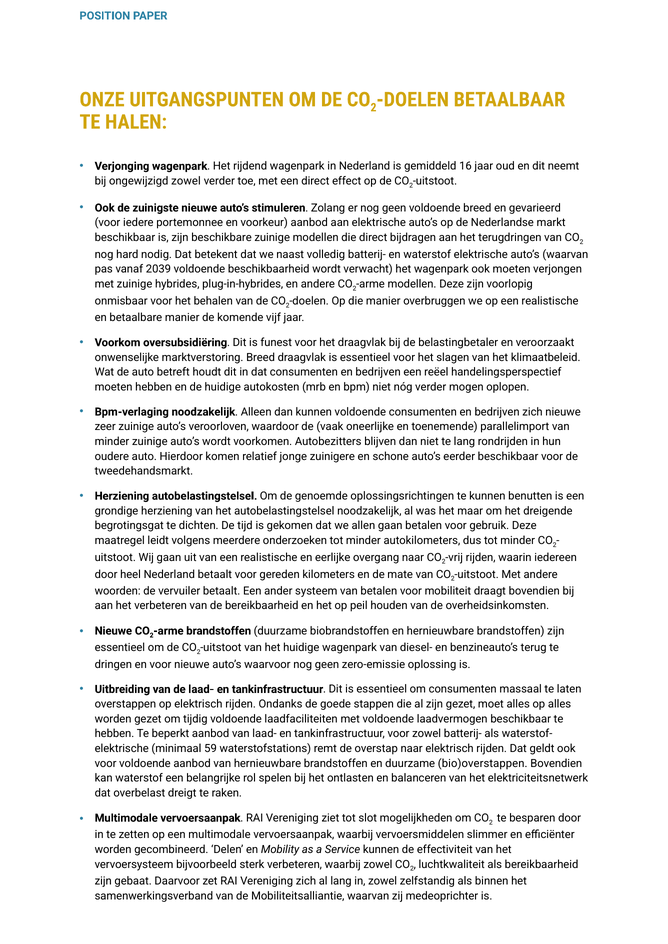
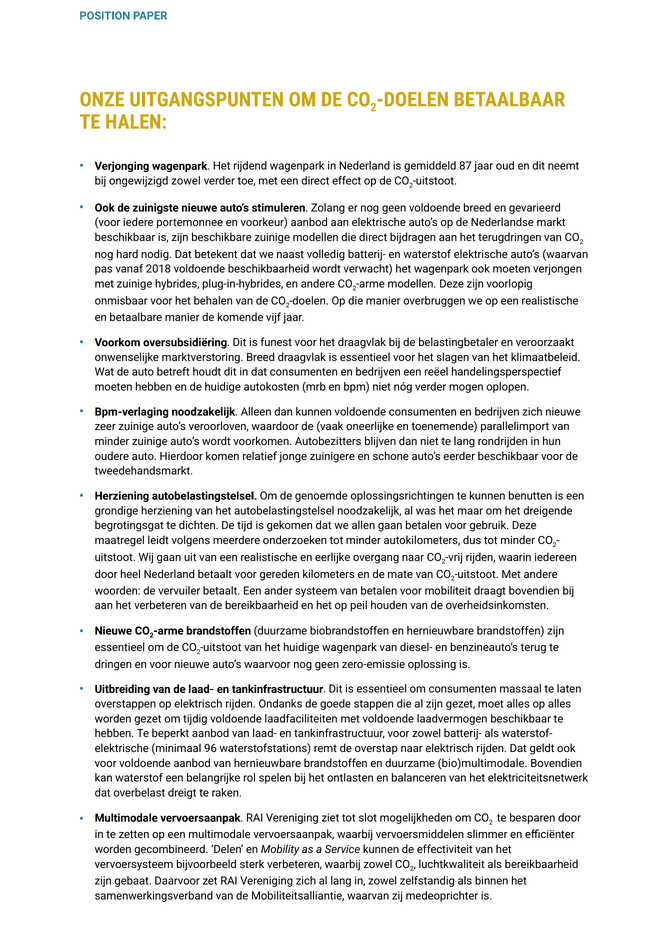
16: 16 -> 87
2039: 2039 -> 2018
59: 59 -> 96
bio)overstappen: bio)overstappen -> bio)multimodale
